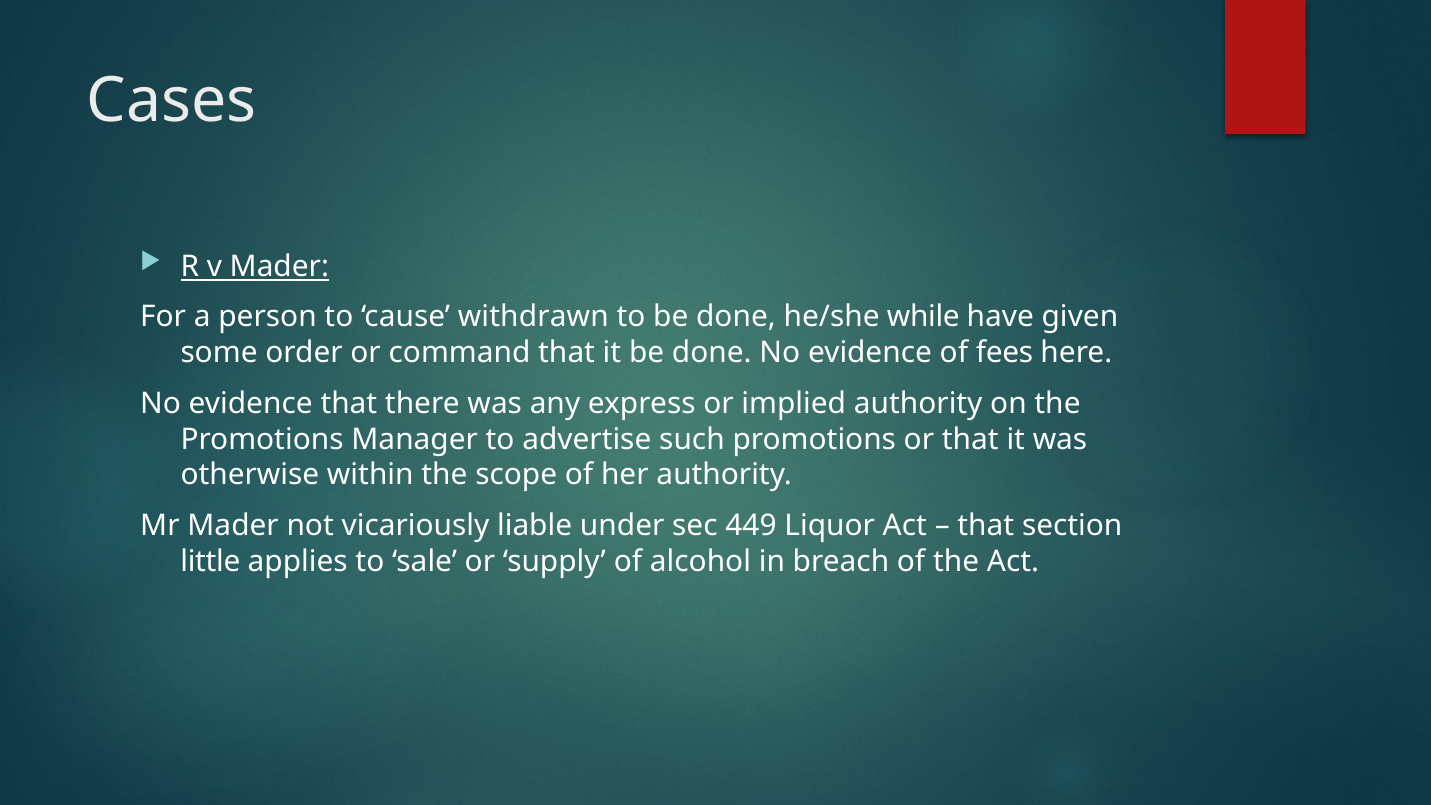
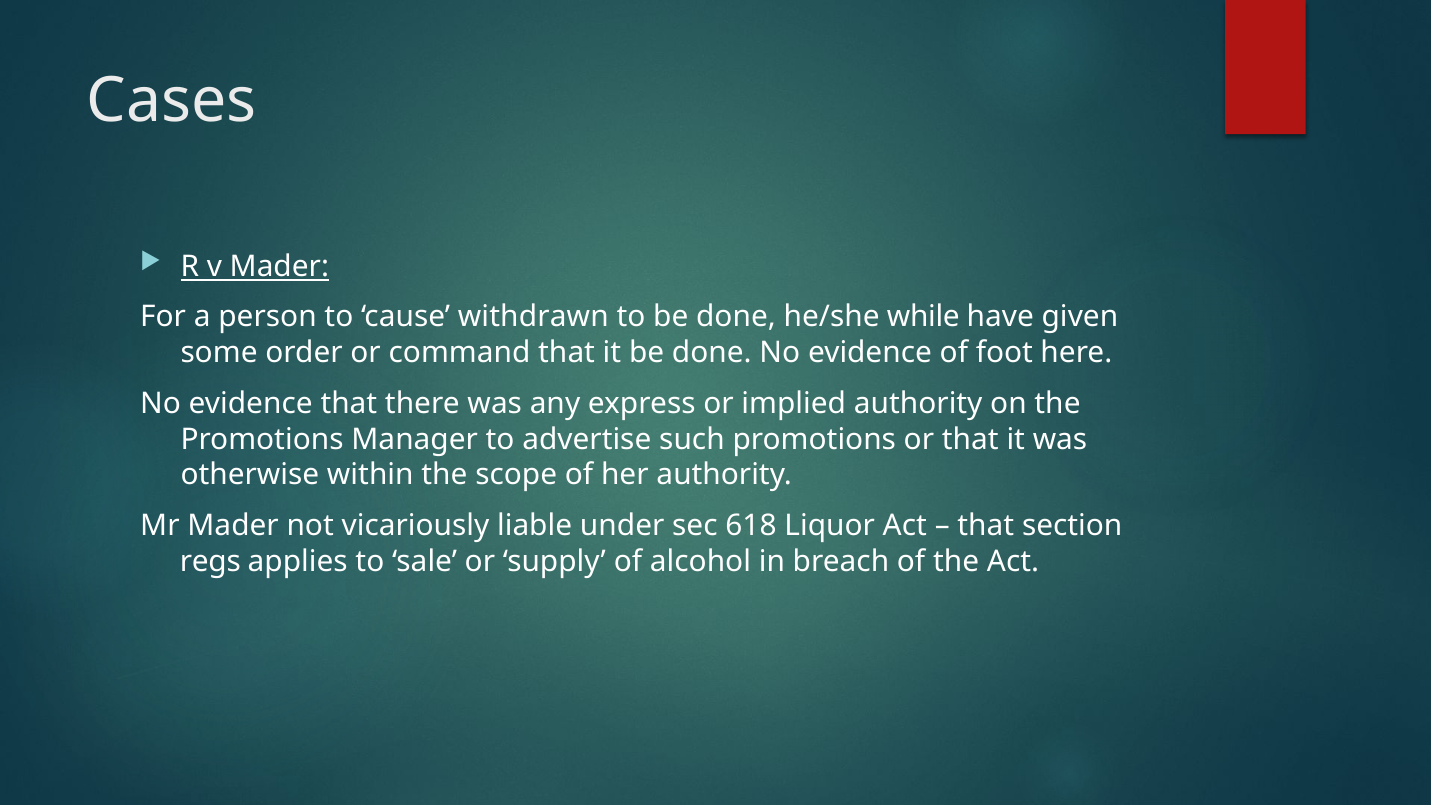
fees: fees -> foot
449: 449 -> 618
little: little -> regs
